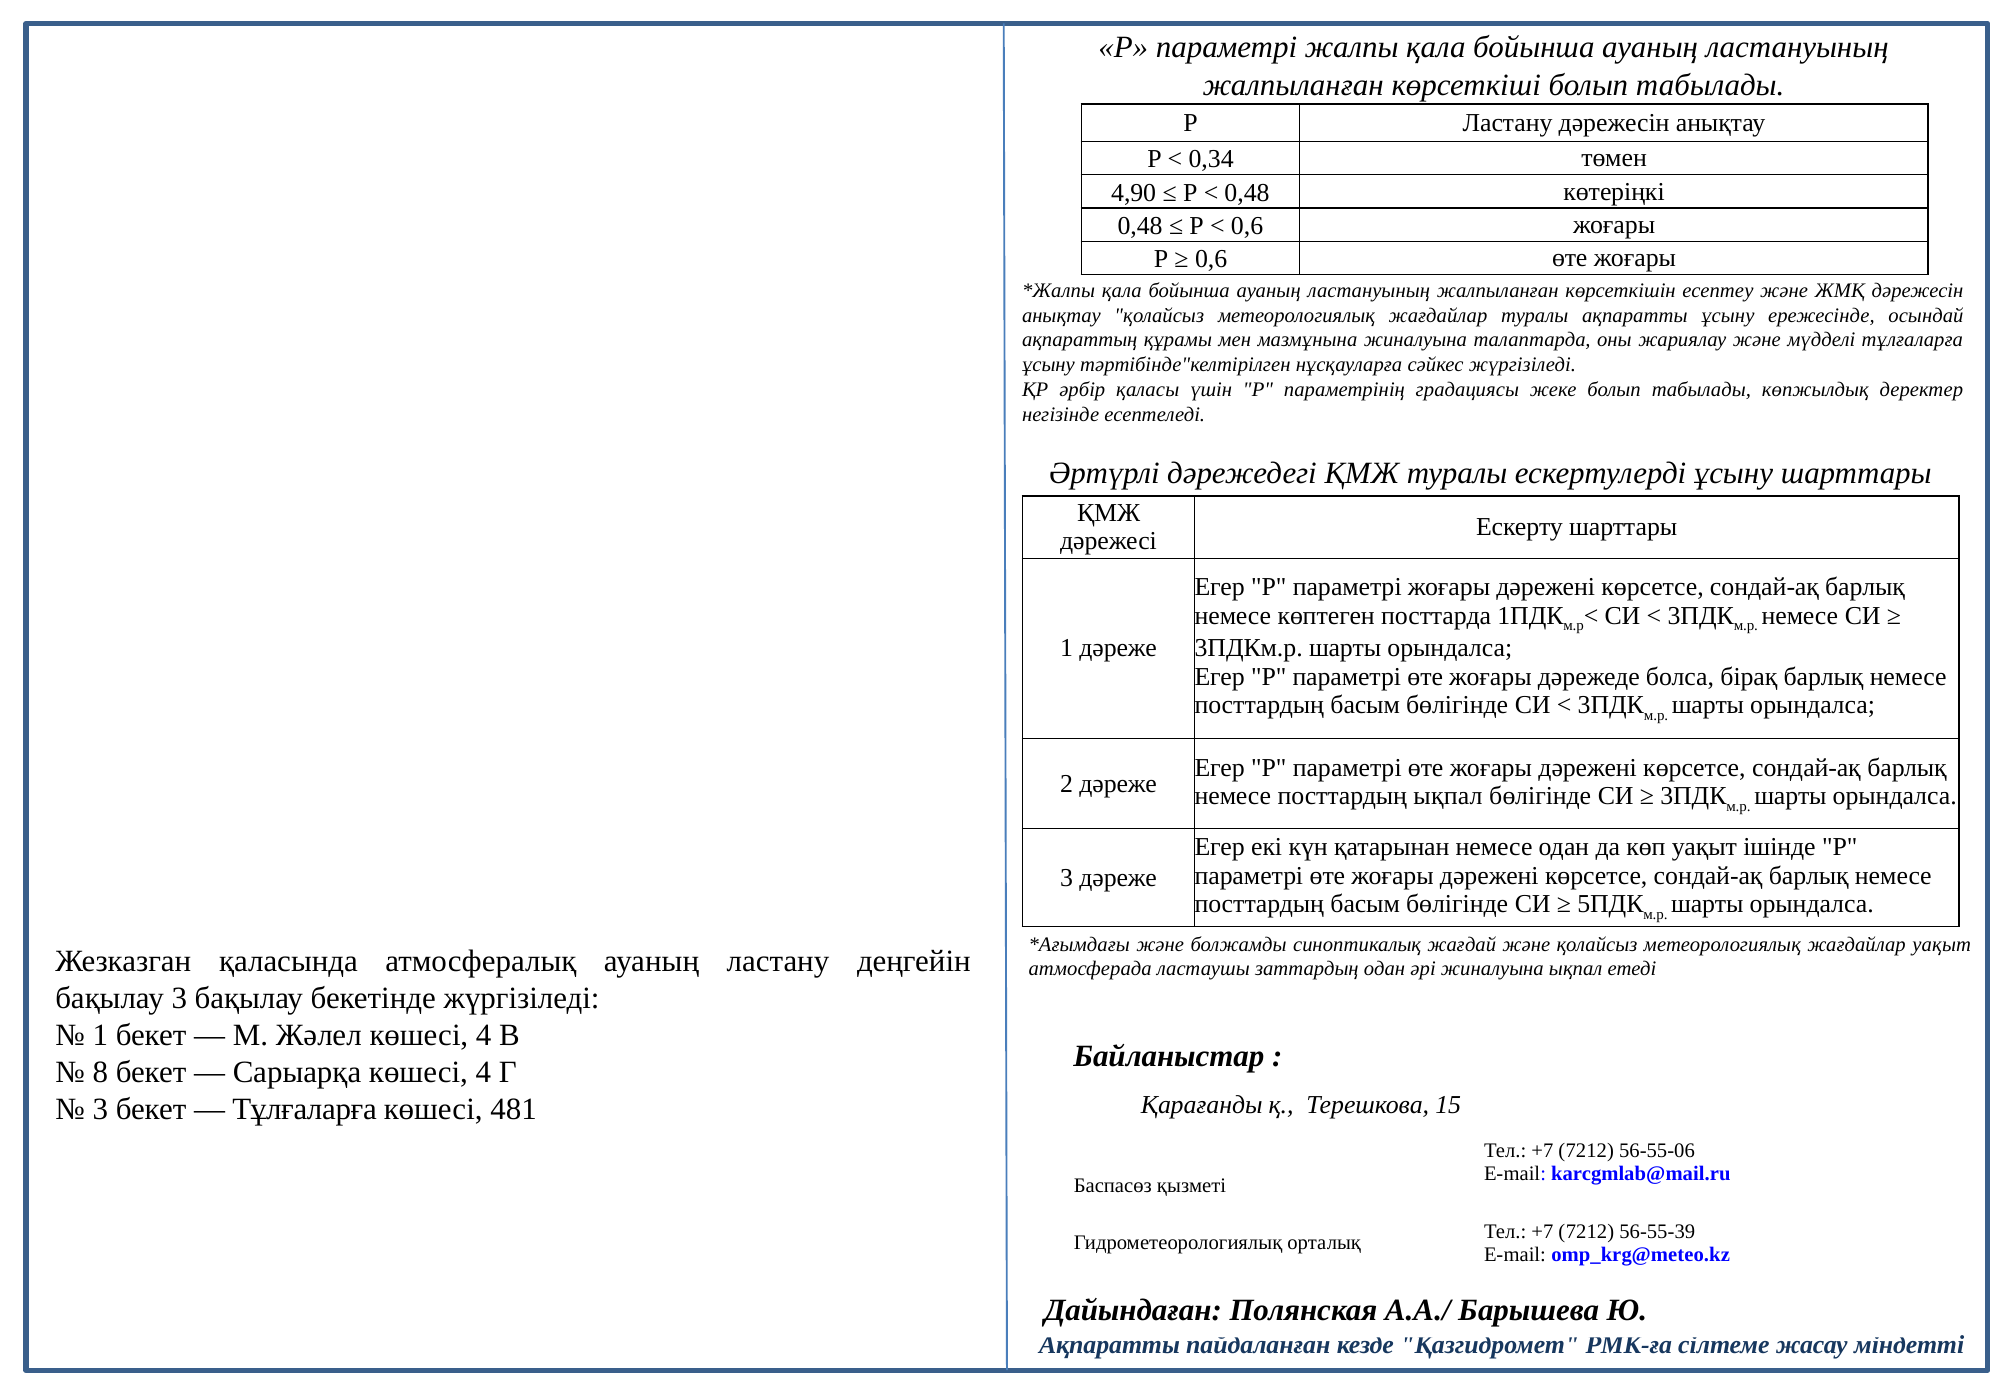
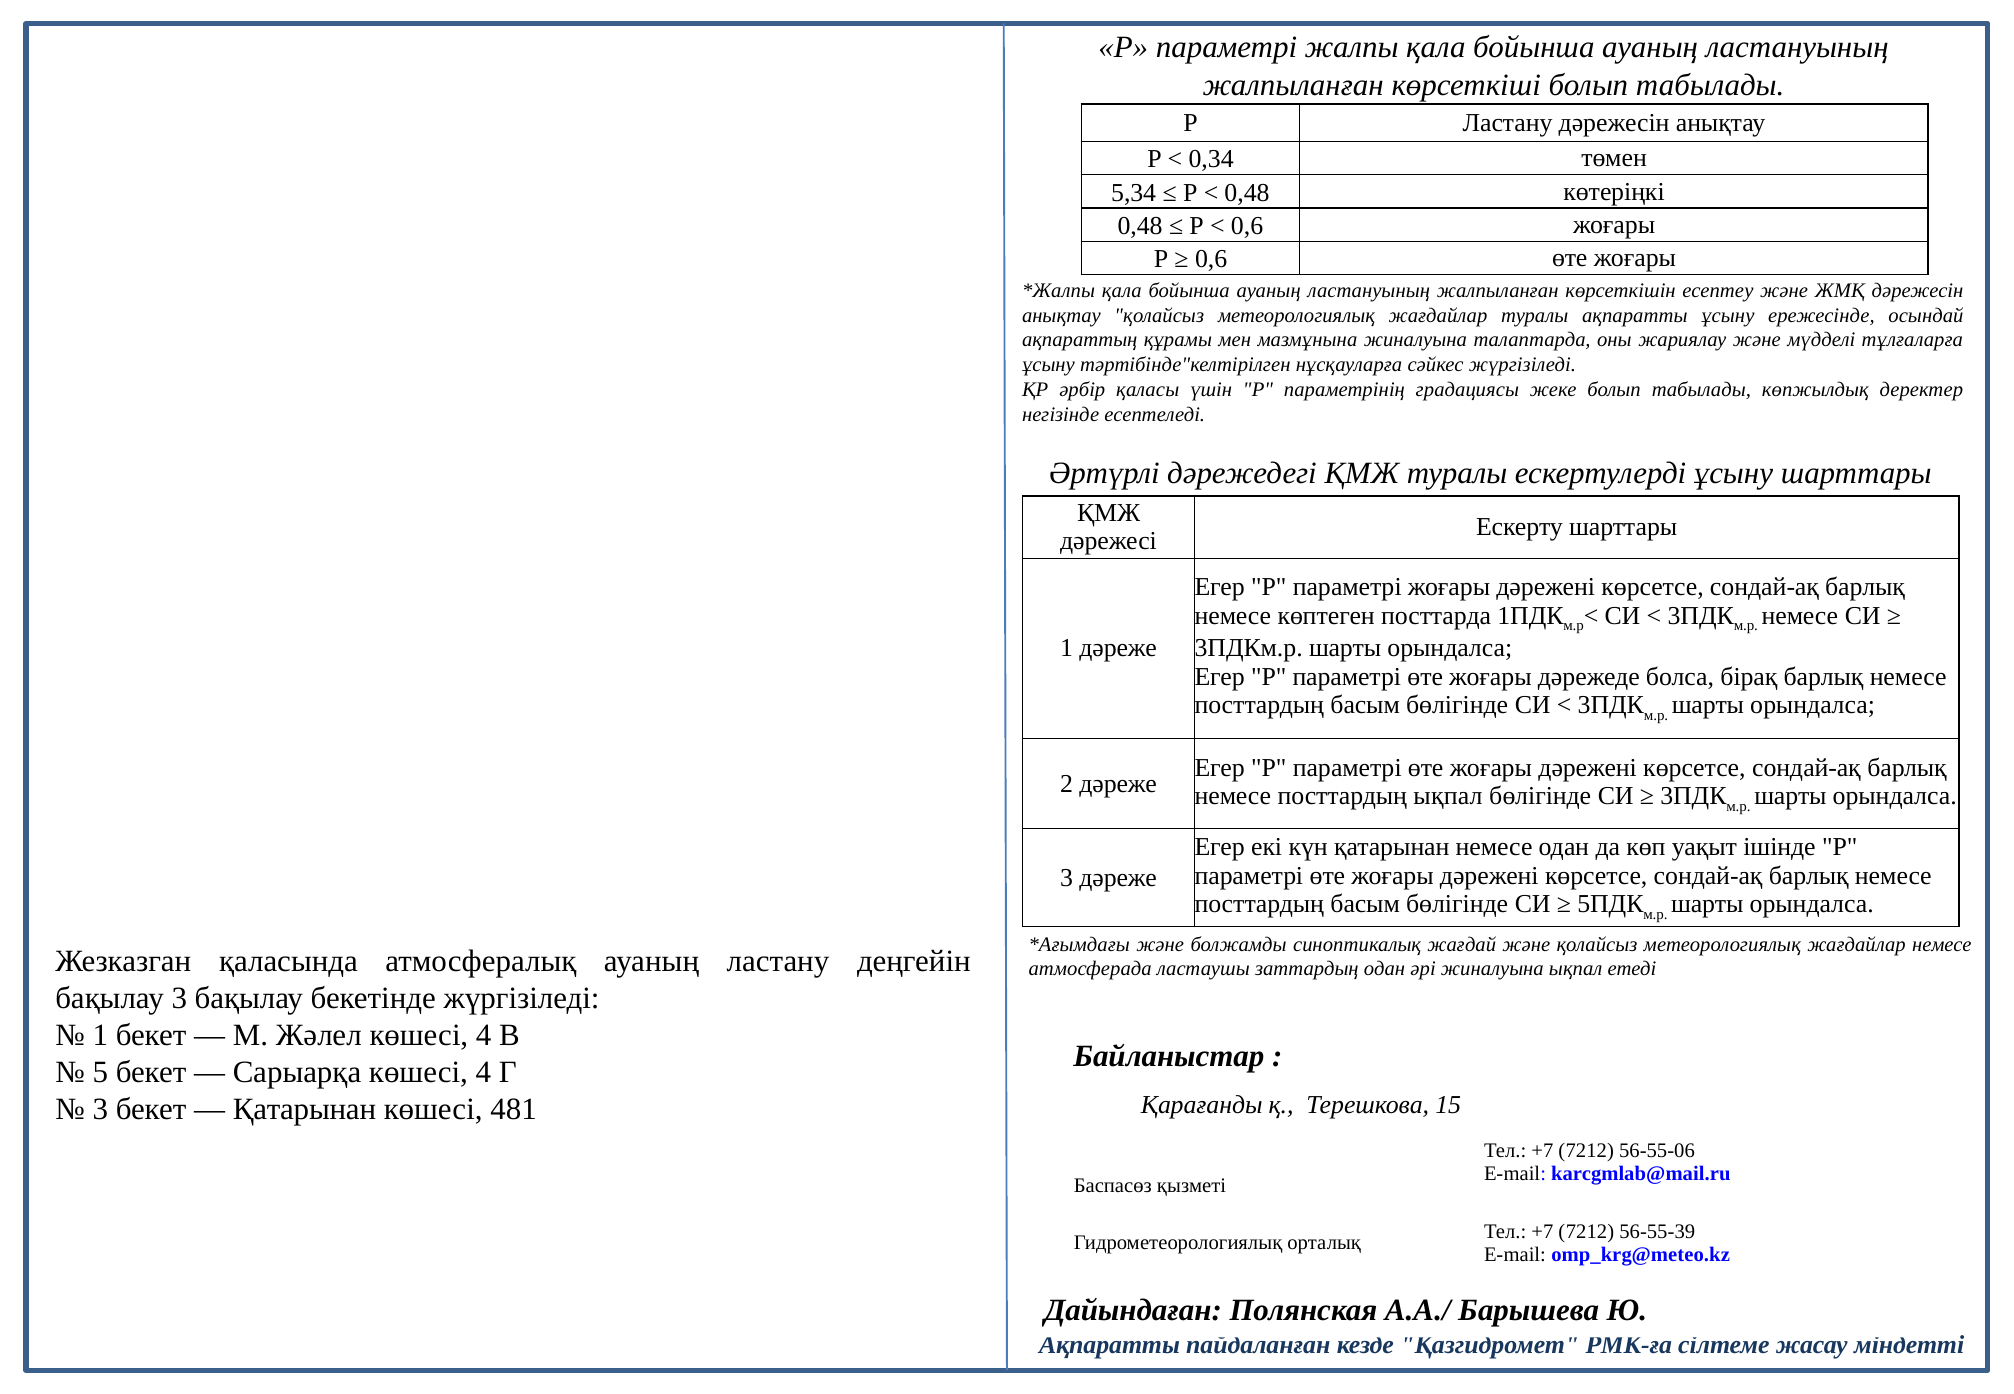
4,90: 4,90 -> 5,34
жағдайлар уақыт: уақыт -> немесе
8: 8 -> 5
Тұлғаларға at (305, 1110): Тұлғаларға -> Қатарынан
